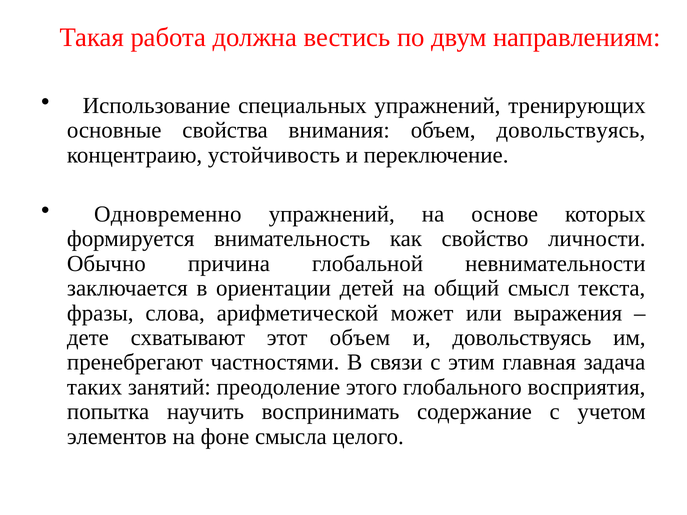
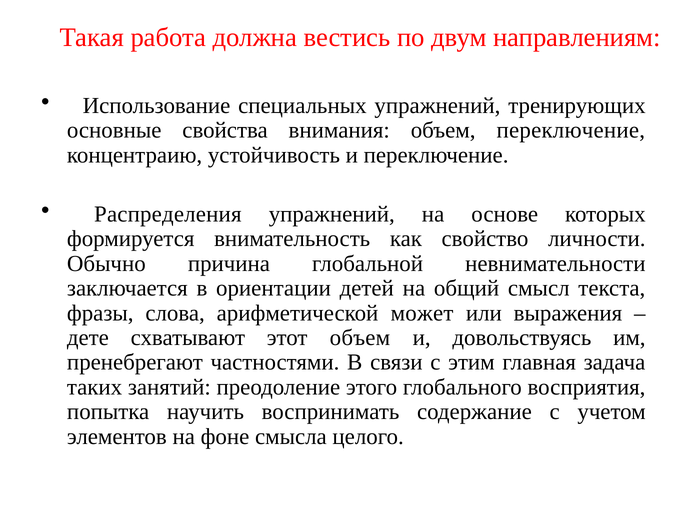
объем довольствуясь: довольствуясь -> переключение
Одновременно: Одновременно -> Распределения
